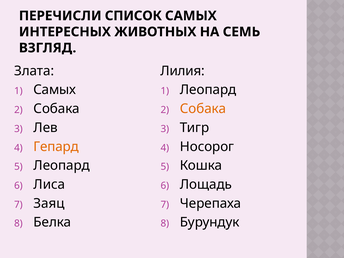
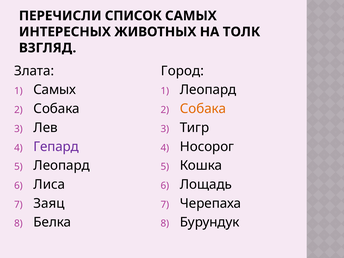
СЕМЬ: СЕМЬ -> ТОЛК
Лилия: Лилия -> Город
Гепард colour: orange -> purple
